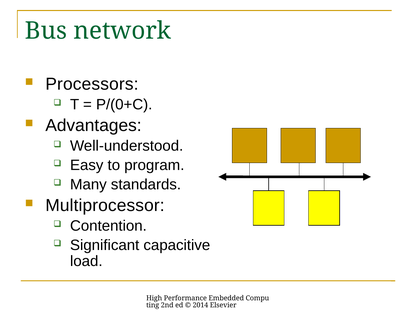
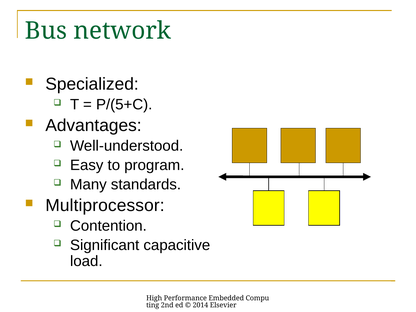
Processors: Processors -> Specialized
P/(0+C: P/(0+C -> P/(5+C
